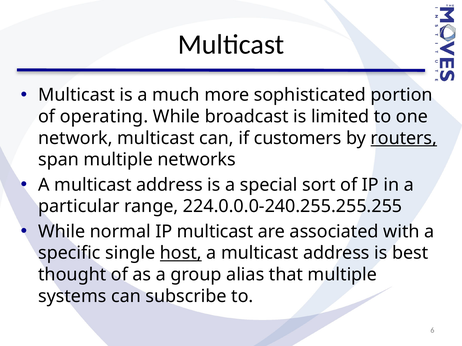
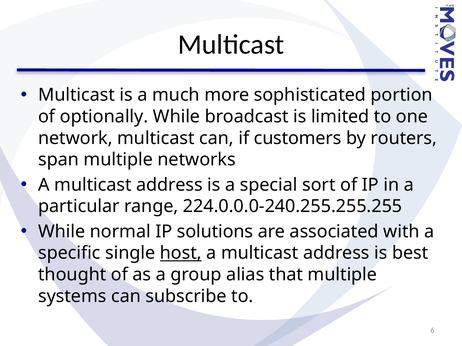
operating: operating -> optionally
routers underline: present -> none
IP multicast: multicast -> solutions
